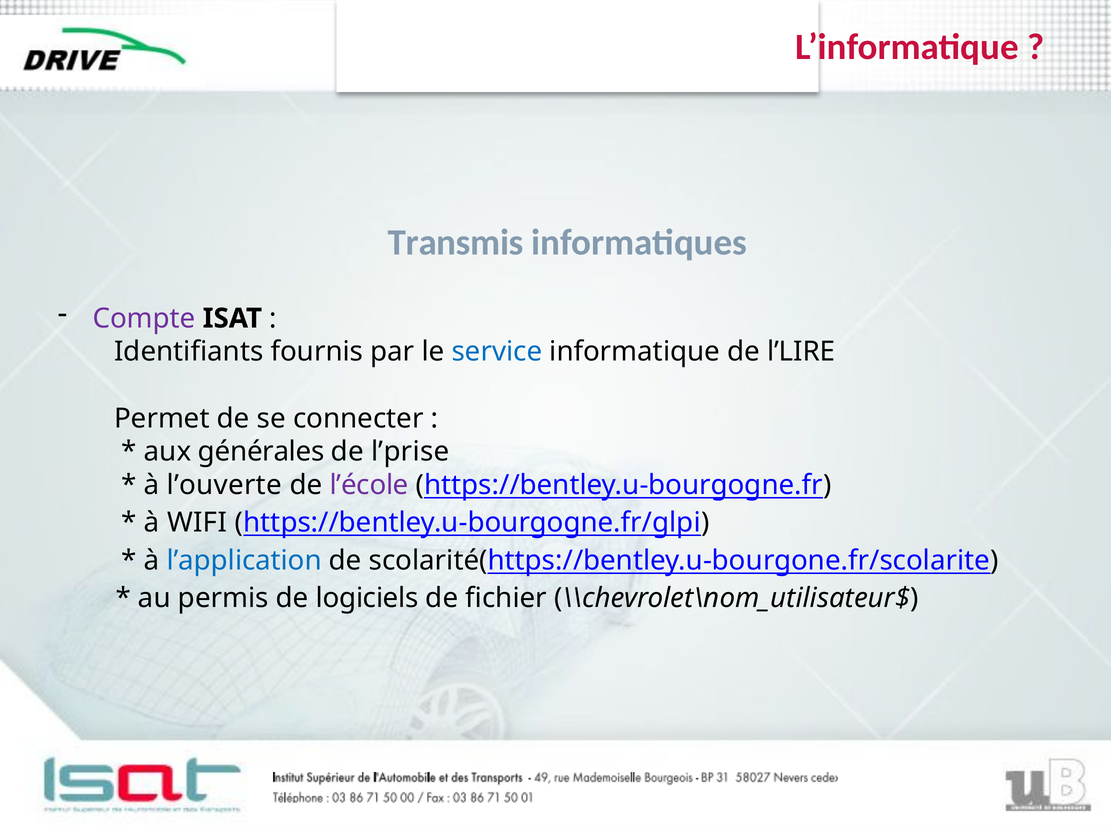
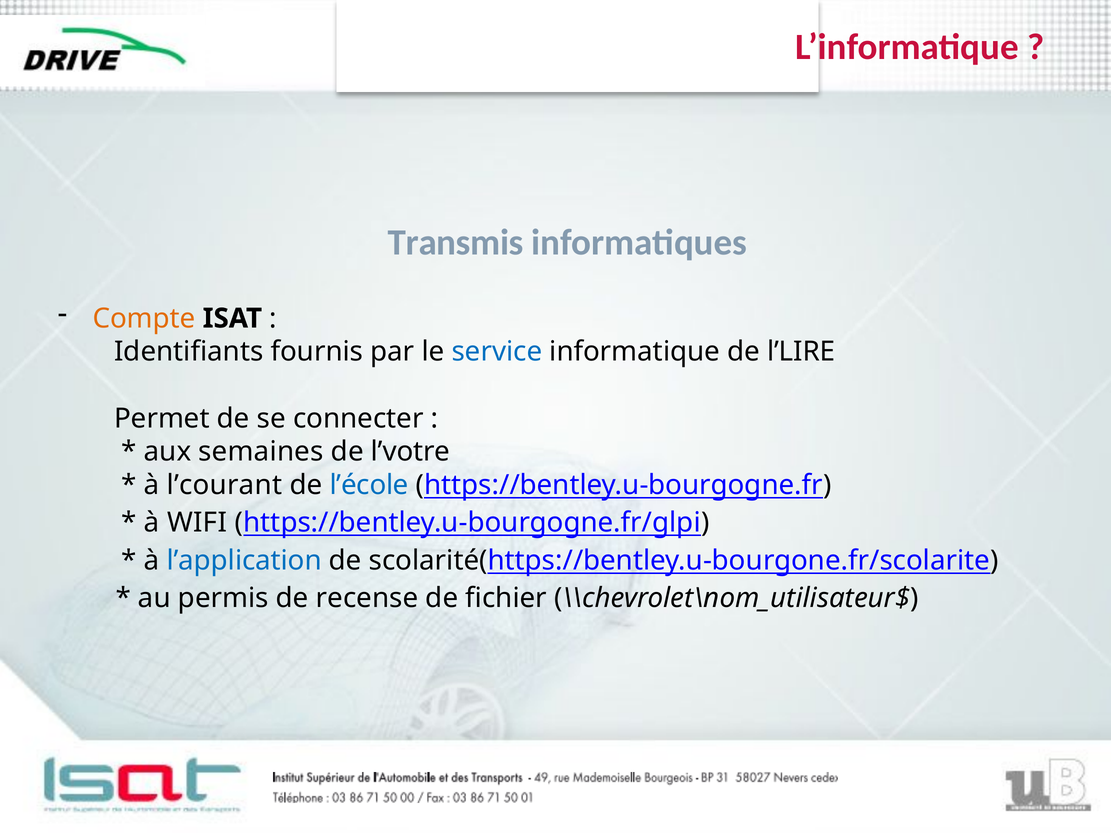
Compte colour: purple -> orange
générales: générales -> semaines
l’prise: l’prise -> l’votre
l’ouverte: l’ouverte -> l’courant
l’école colour: purple -> blue
logiciels: logiciels -> recense
